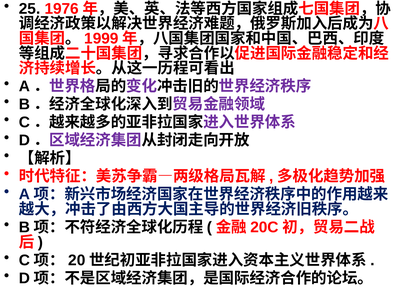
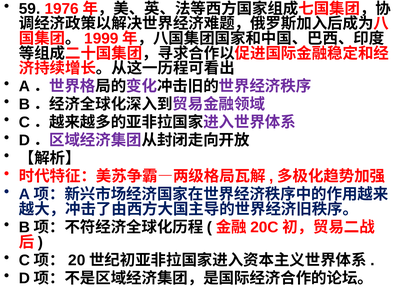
25: 25 -> 59
